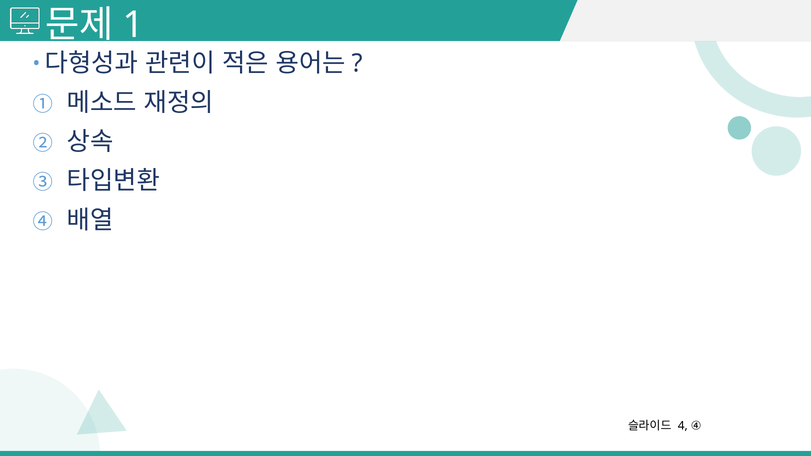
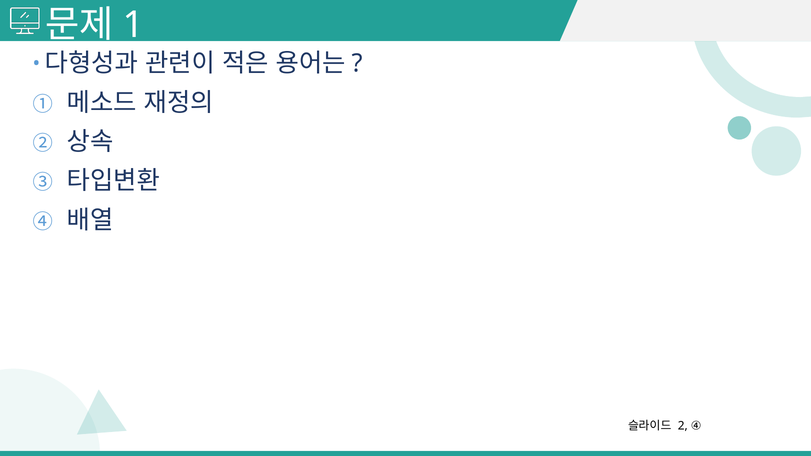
4: 4 -> 2
